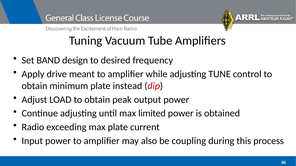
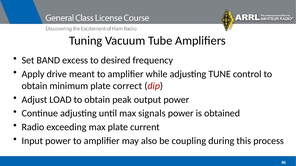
design: design -> excess
instead: instead -> correct
limited: limited -> signals
